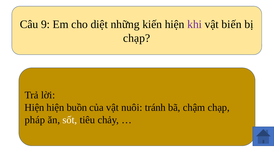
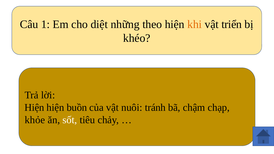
9: 9 -> 1
kiến: kiến -> theo
khi colour: purple -> orange
biến: biến -> triển
chạp at (137, 38): chạp -> khéo
pháp: pháp -> khỏe
